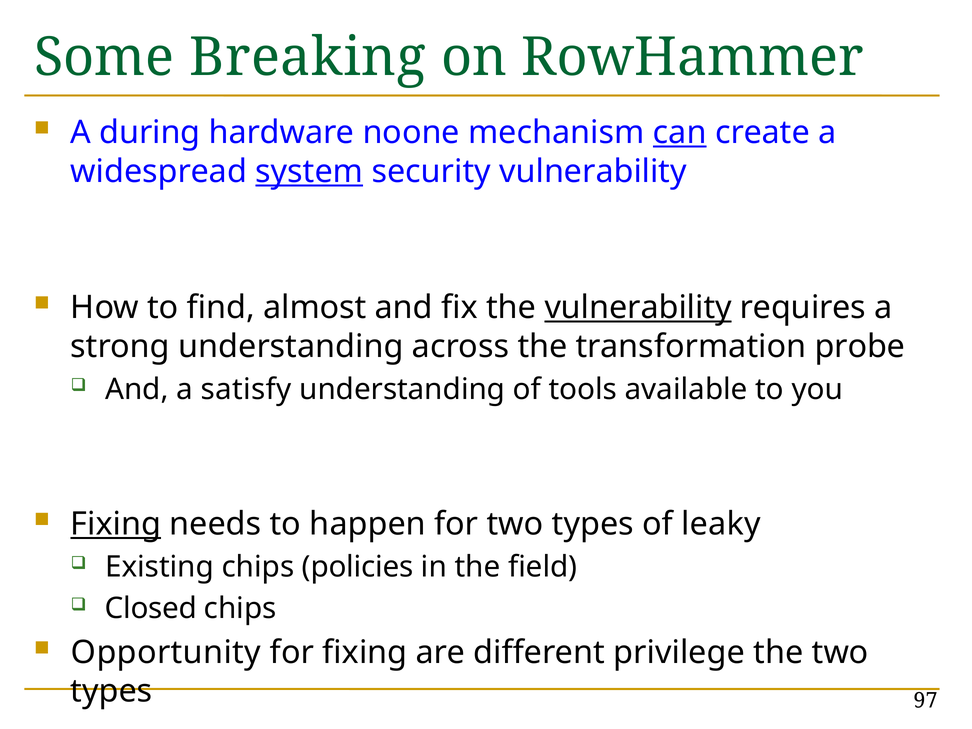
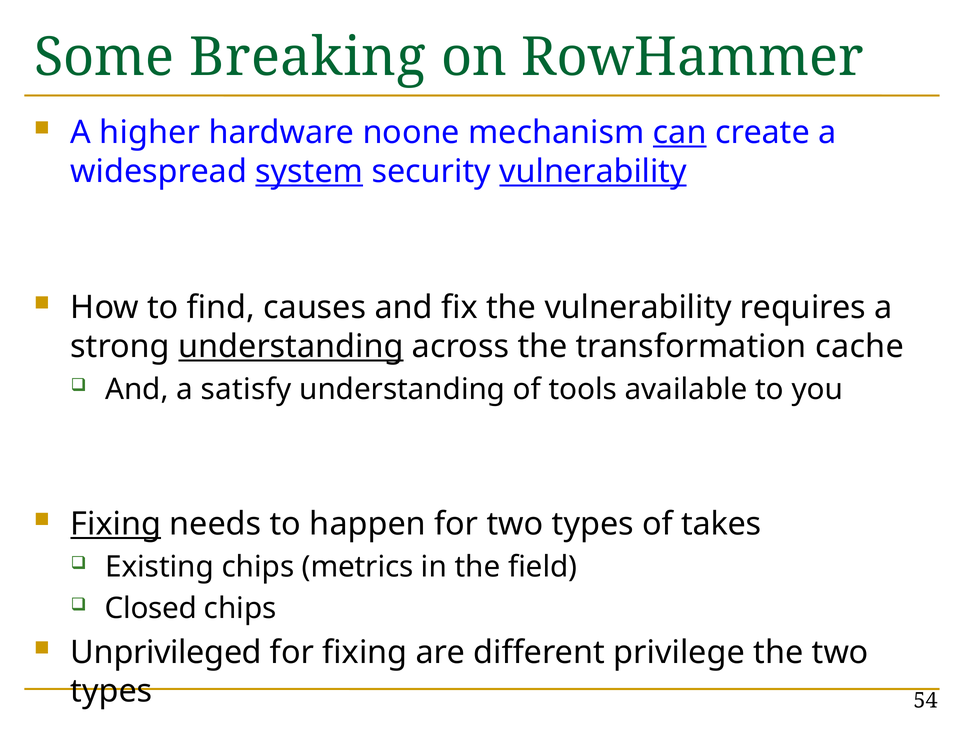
during: during -> higher
vulnerability at (593, 171) underline: none -> present
almost: almost -> causes
vulnerability at (638, 307) underline: present -> none
understanding at (291, 346) underline: none -> present
probe: probe -> cache
leaky: leaky -> takes
policies: policies -> metrics
Opportunity: Opportunity -> Unprivileged
97: 97 -> 54
